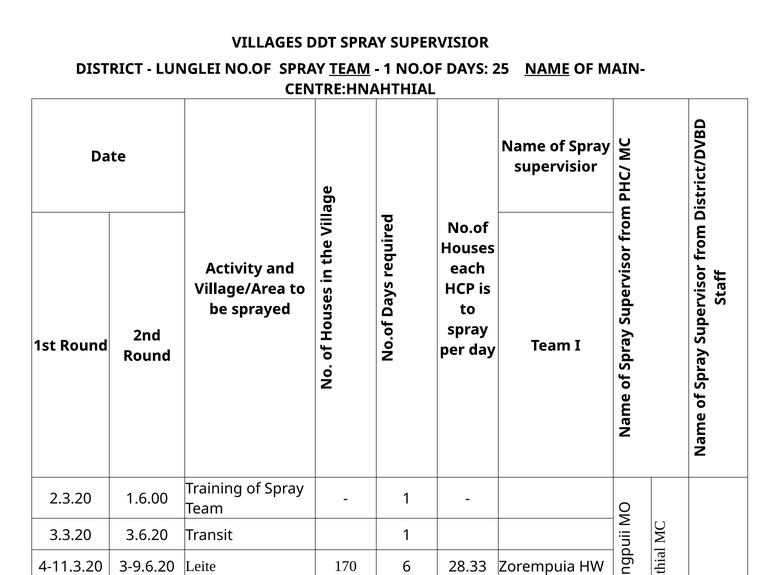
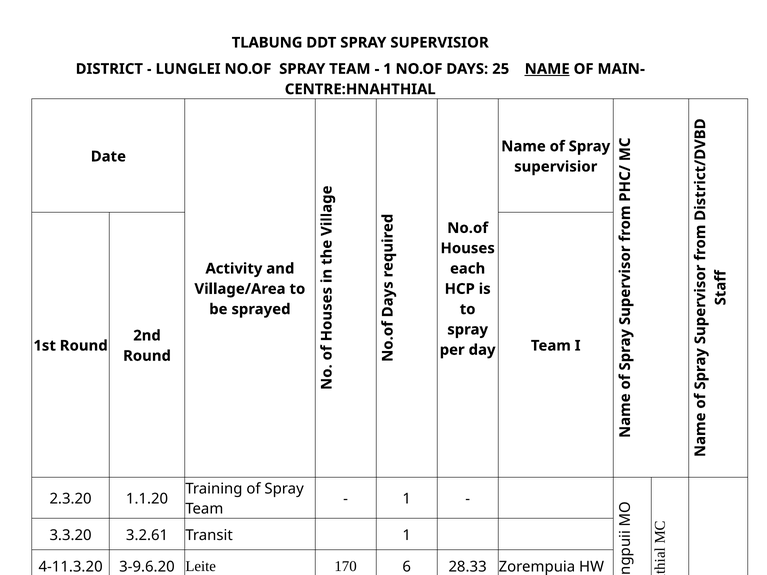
VILLAGES: VILLAGES -> TLABUNG
TEAM at (350, 69) underline: present -> none
1.6.00: 1.6.00 -> 1.1.20
3.6.20: 3.6.20 -> 3.2.61
